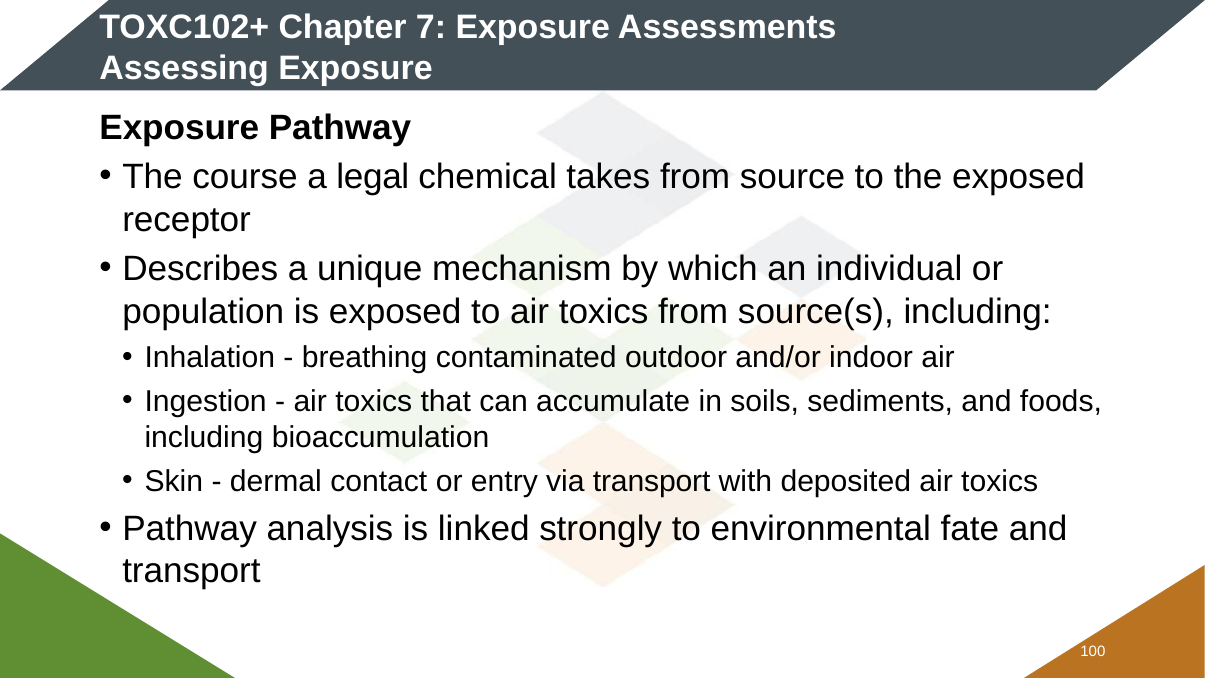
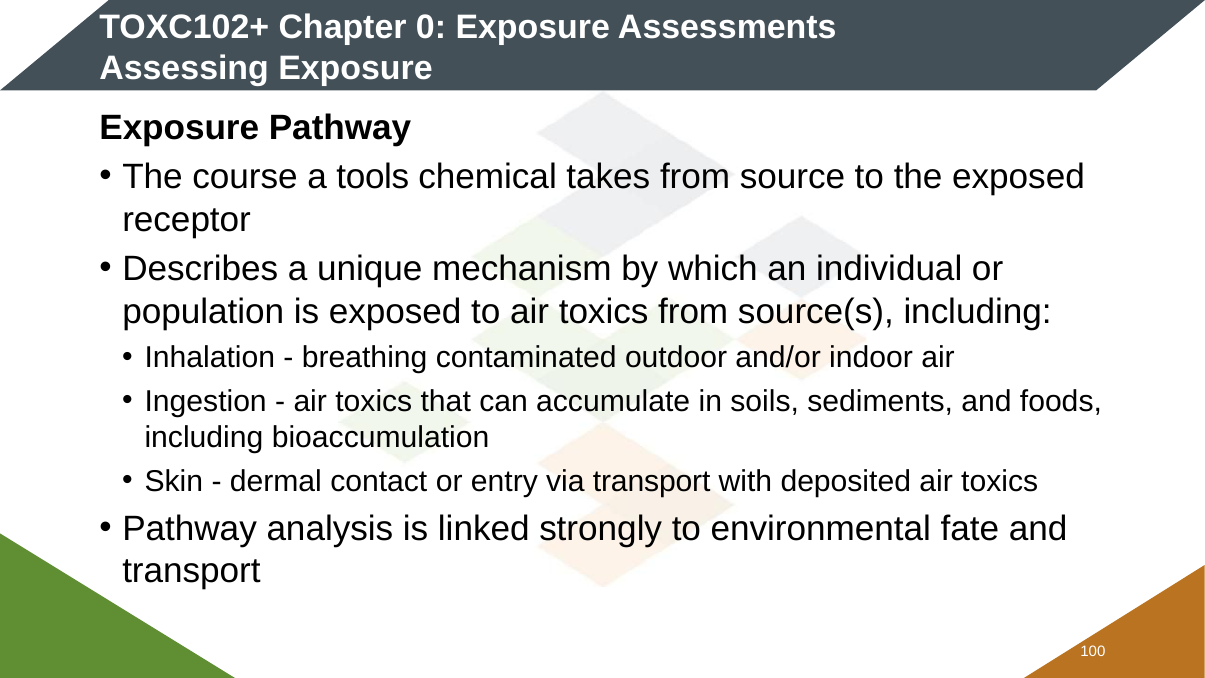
7: 7 -> 0
legal: legal -> tools
